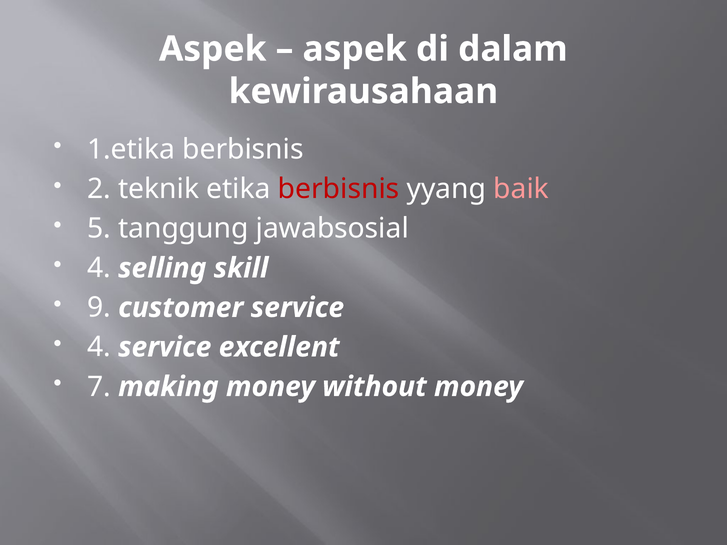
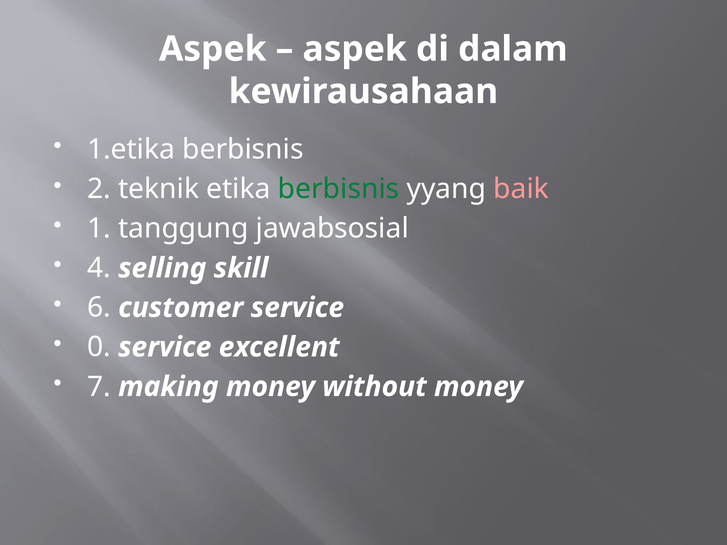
berbisnis at (339, 189) colour: red -> green
5: 5 -> 1
9: 9 -> 6
4 at (99, 347): 4 -> 0
